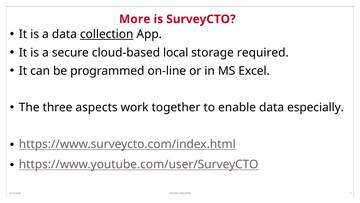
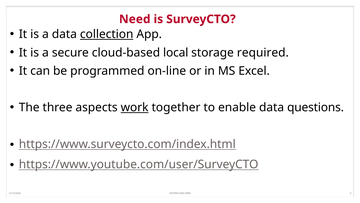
More: More -> Need
work underline: none -> present
especially: especially -> questions
